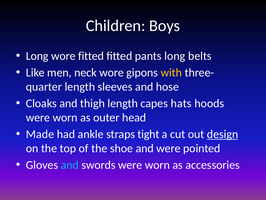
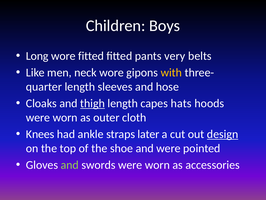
pants long: long -> very
thigh underline: none -> present
head: head -> cloth
Made: Made -> Knees
tight: tight -> later
and at (70, 165) colour: light blue -> light green
